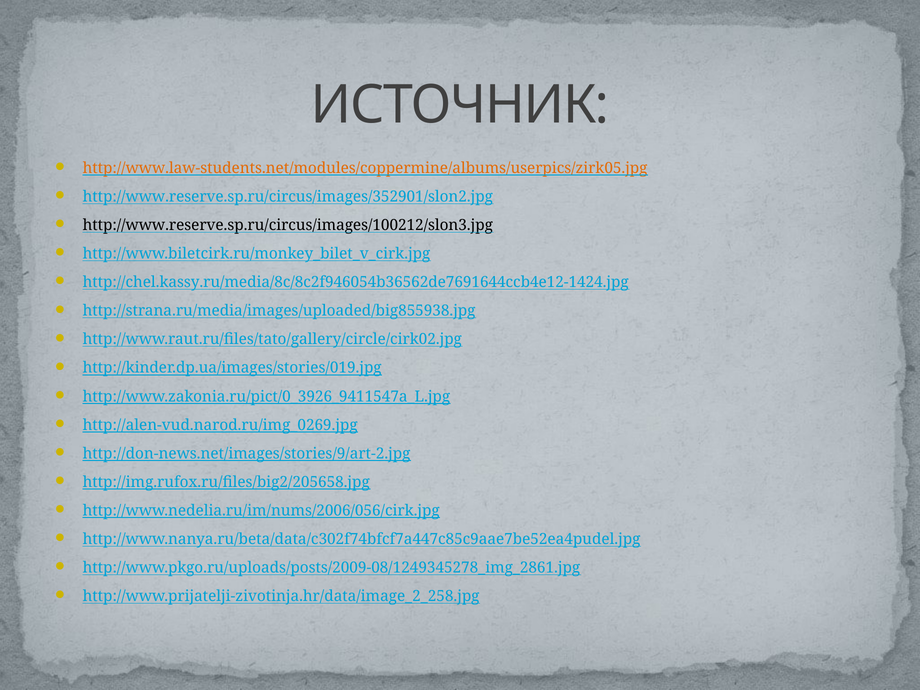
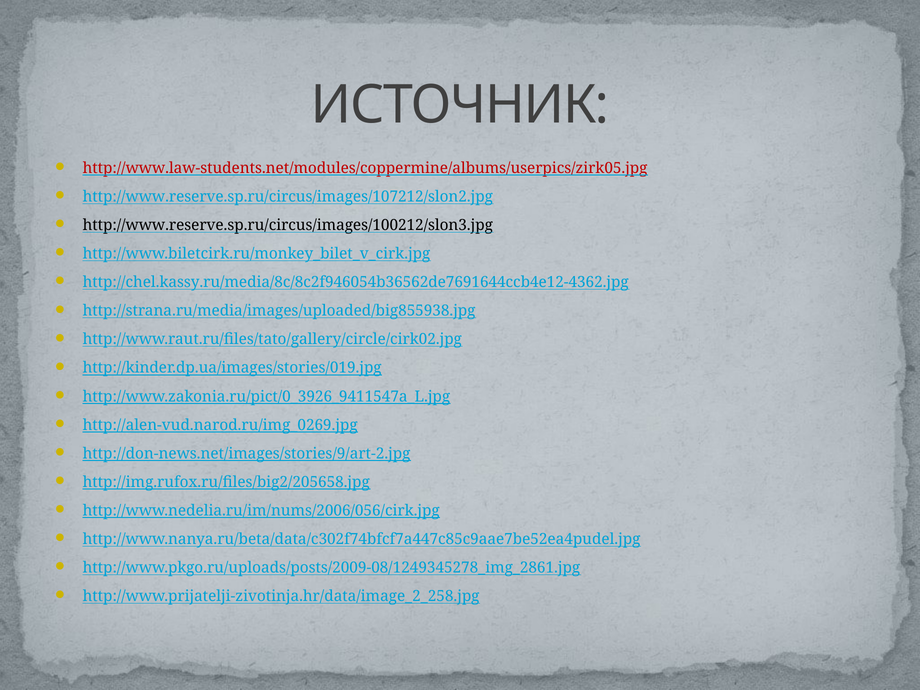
http://www.law-students.net/modules/coppermine/albums/userpics/zirk05.jpg colour: orange -> red
http://www.reserve.sp.ru/circus/images/352901/slon2.jpg: http://www.reserve.sp.ru/circus/images/352901/slon2.jpg -> http://www.reserve.sp.ru/circus/images/107212/slon2.jpg
http://chel.kassy.ru/media/8c/8c2f946054b36562de7691644ccb4e12-1424.jpg: http://chel.kassy.ru/media/8c/8c2f946054b36562de7691644ccb4e12-1424.jpg -> http://chel.kassy.ru/media/8c/8c2f946054b36562de7691644ccb4e12-4362.jpg
